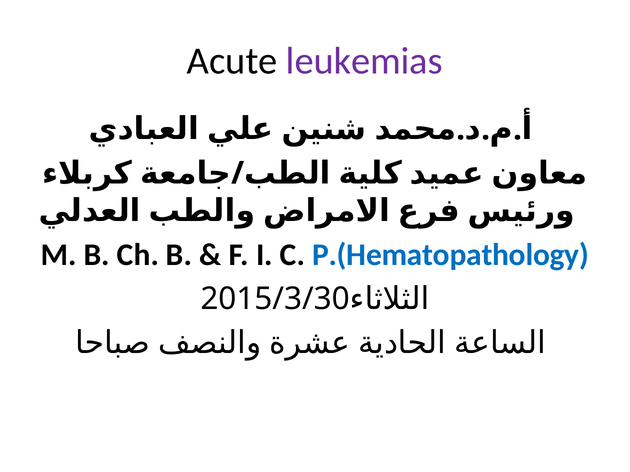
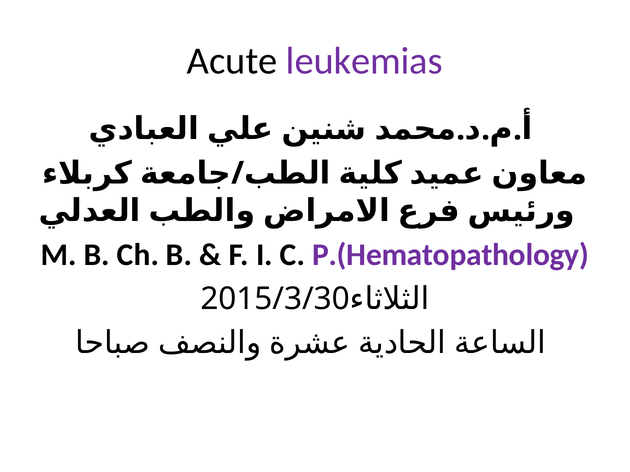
P.(Hematopathology colour: blue -> purple
